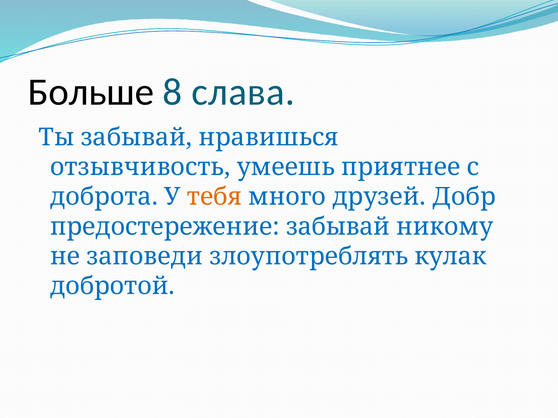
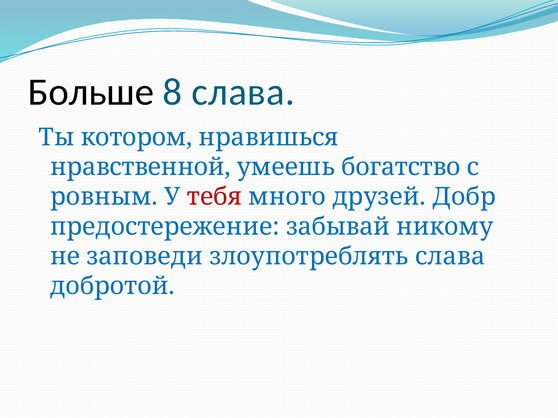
Ты забывай: забывай -> котором
отзывчивость: отзывчивость -> нравственной
приятнее: приятнее -> богатство
доброта: доброта -> ровным
тебя colour: orange -> red
злоупотреблять кулак: кулак -> слава
